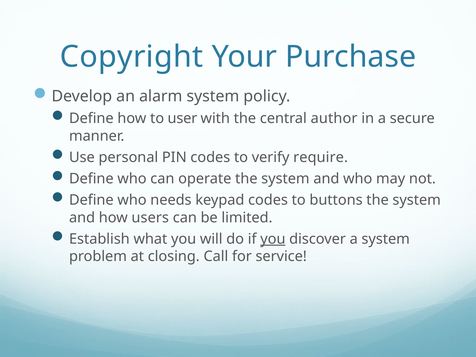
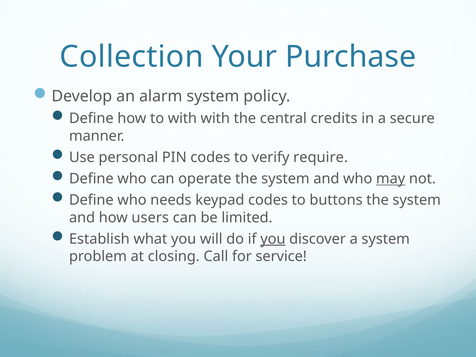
Copyright: Copyright -> Collection
to user: user -> with
author: author -> credits
may underline: none -> present
